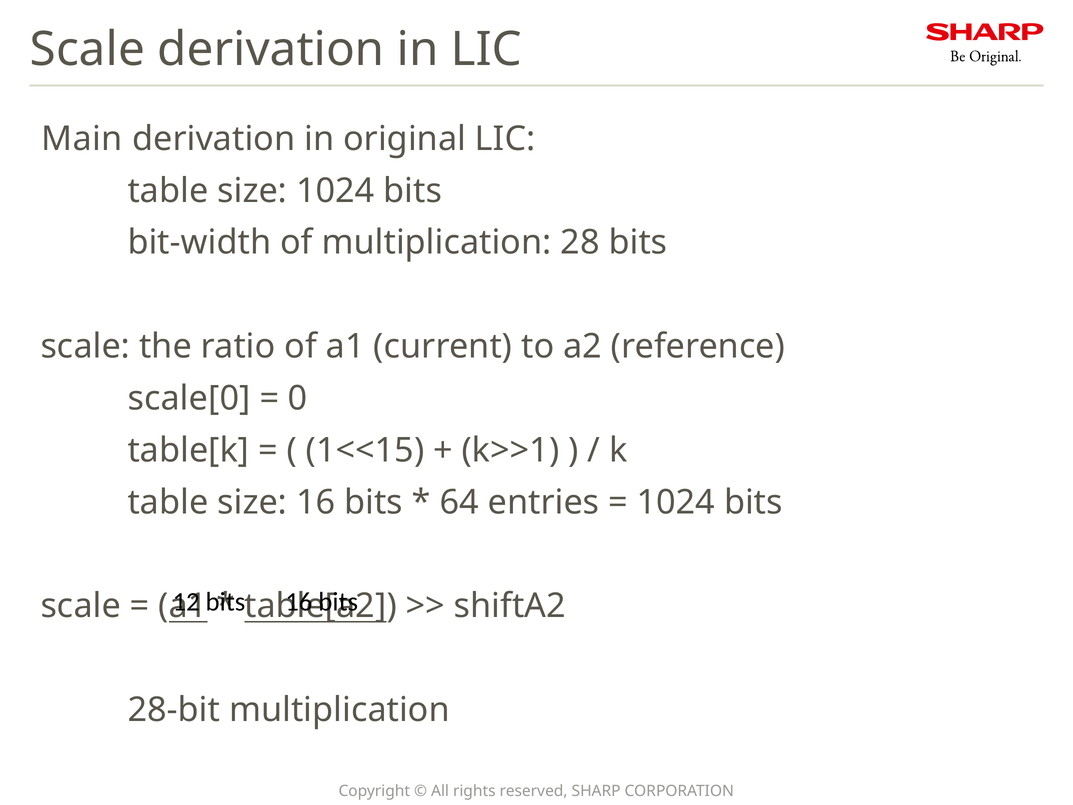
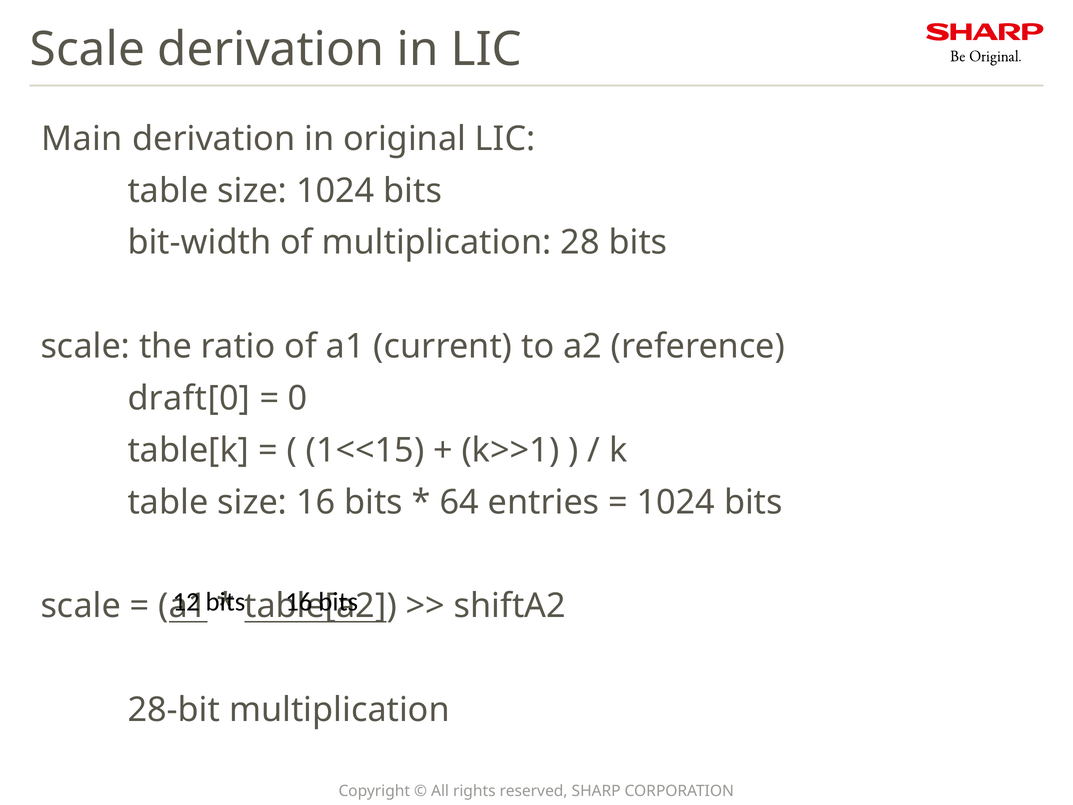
scale[0: scale[0 -> draft[0
